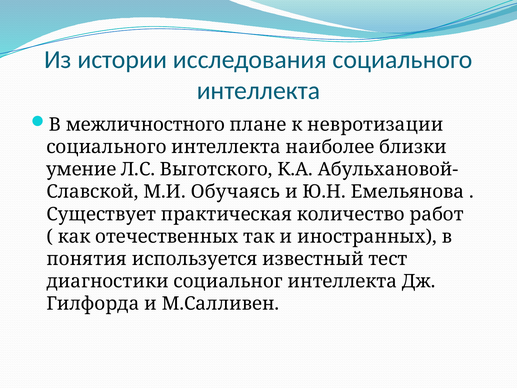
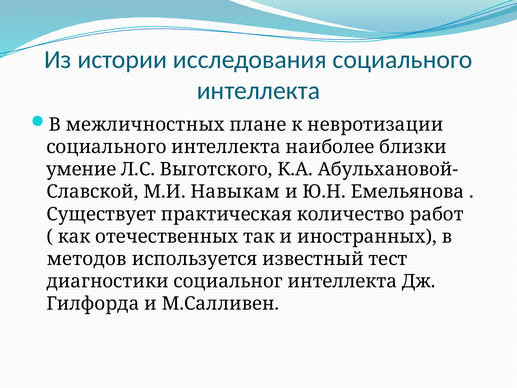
межличностного: межличностного -> межличностных
Обучаясь: Обучаясь -> Навыкам
понятия: понятия -> методов
